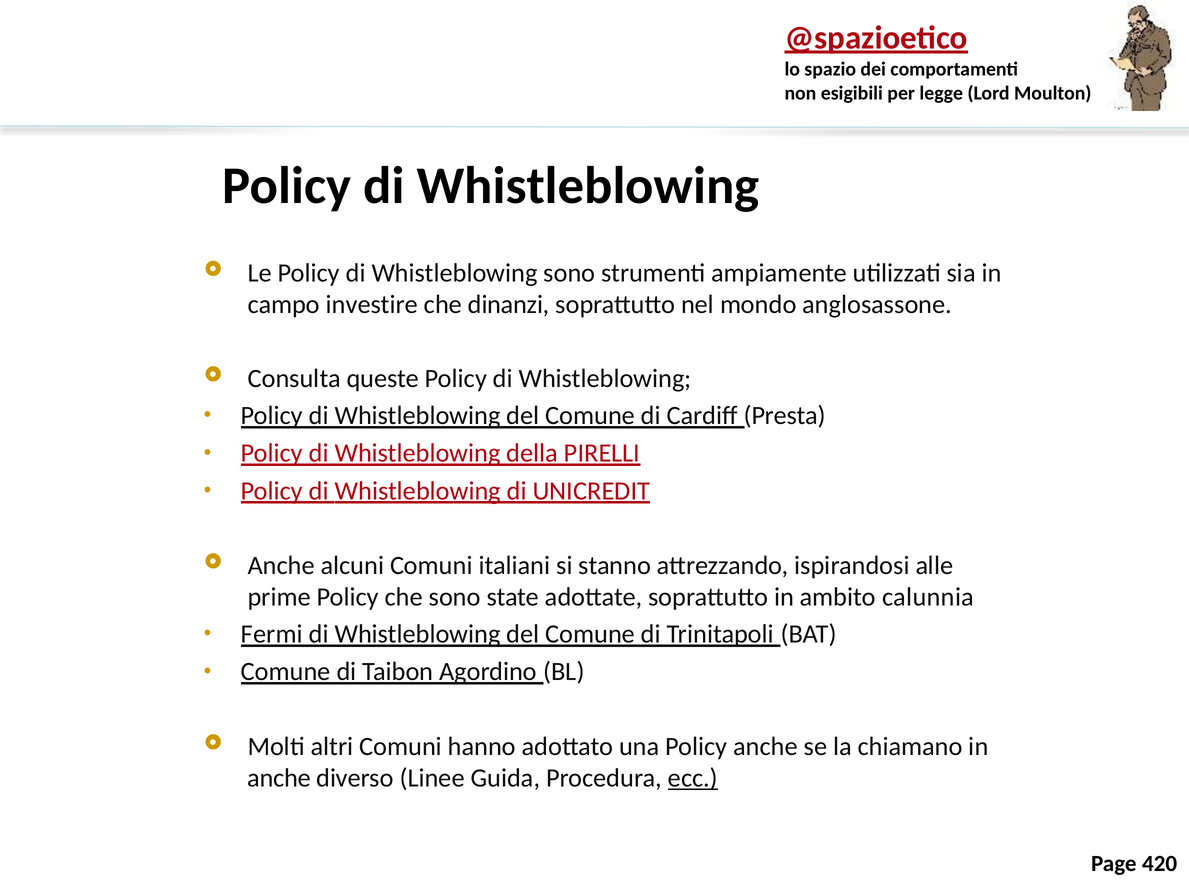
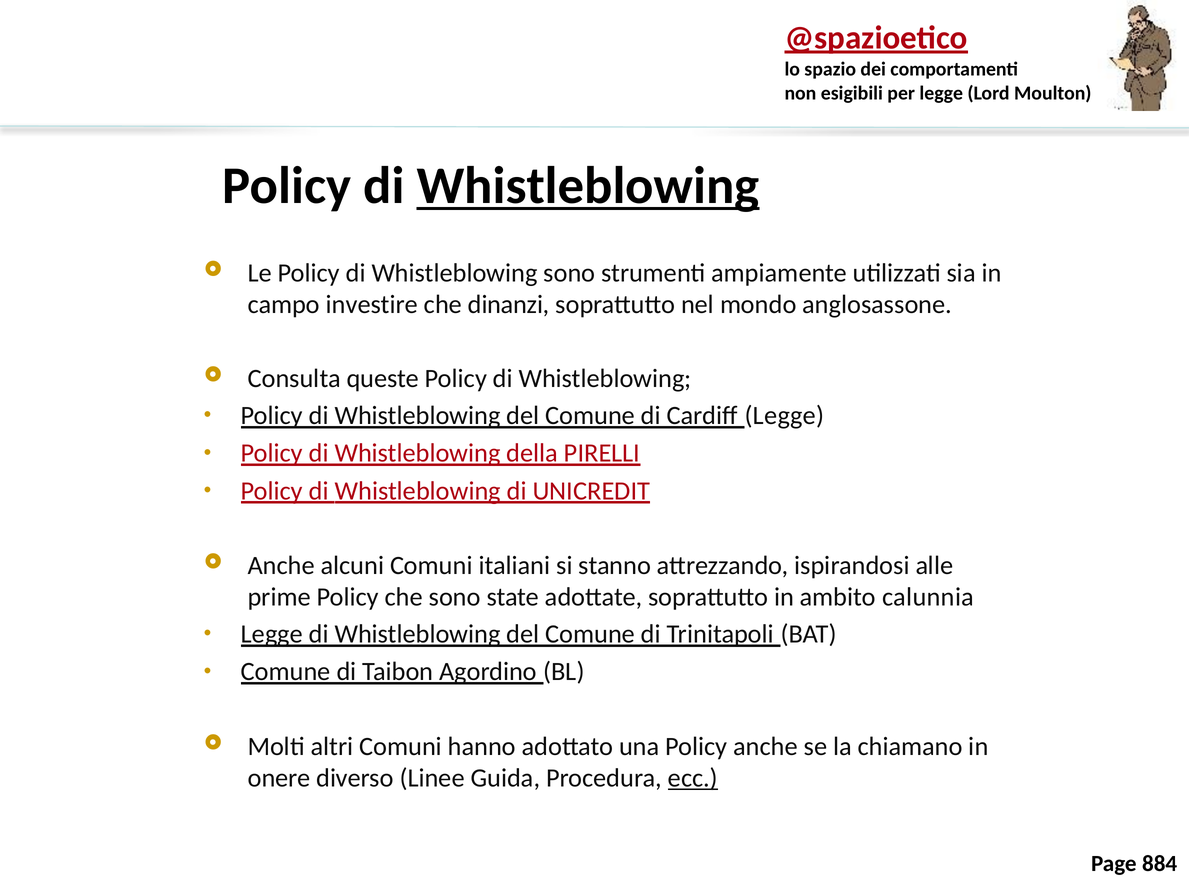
Whistleblowing at (588, 186) underline: none -> present
Cardiff Presta: Presta -> Legge
Fermi at (272, 634): Fermi -> Legge
anche at (279, 778): anche -> onere
420: 420 -> 884
